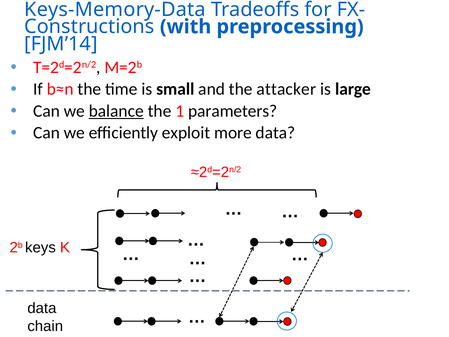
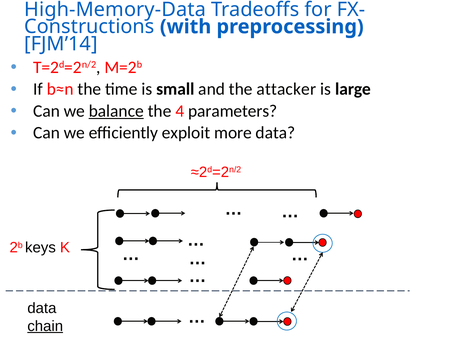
Keys-Memory-Data: Keys-Memory-Data -> High-Memory-Data
1: 1 -> 4
chain underline: none -> present
